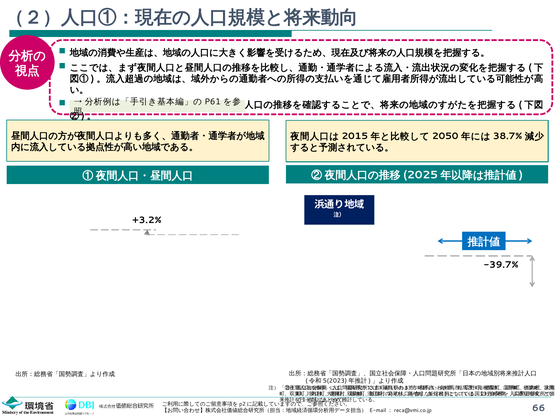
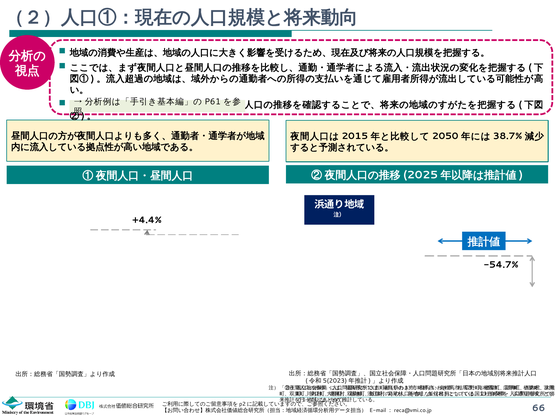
+3.2%: +3.2% -> +4.4%
-39.7%: -39.7% -> -54.7%
